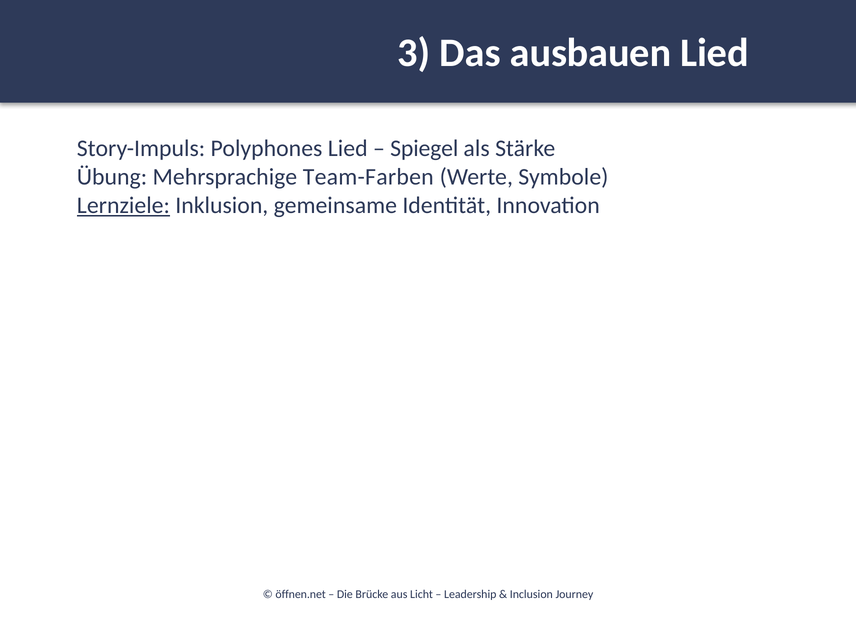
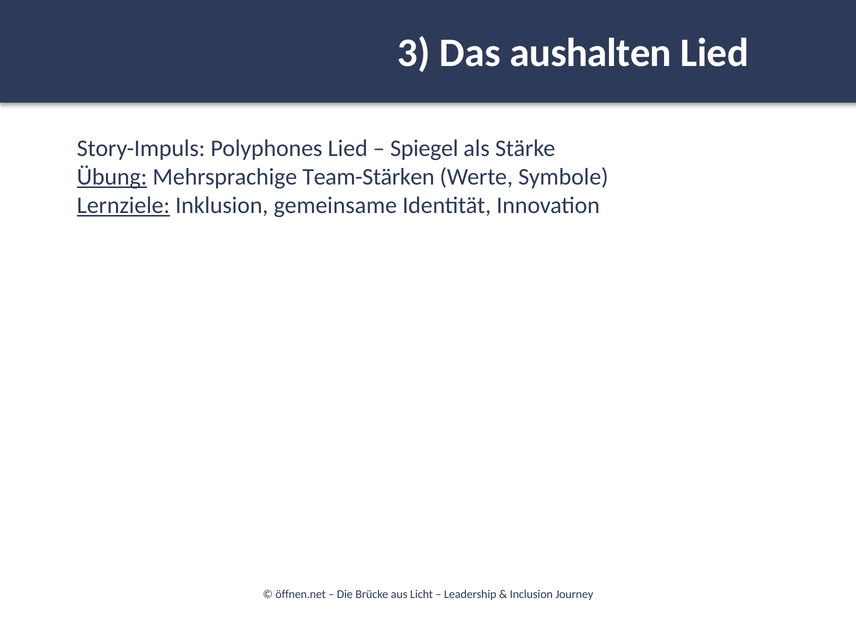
ausbauen: ausbauen -> aushalten
Übung underline: none -> present
Team-Farben: Team-Farben -> Team-Stärken
